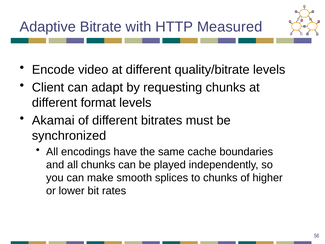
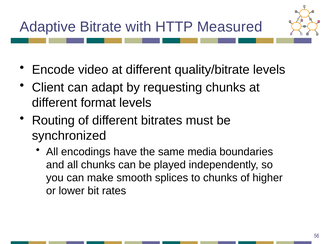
Akamai: Akamai -> Routing
cache: cache -> media
